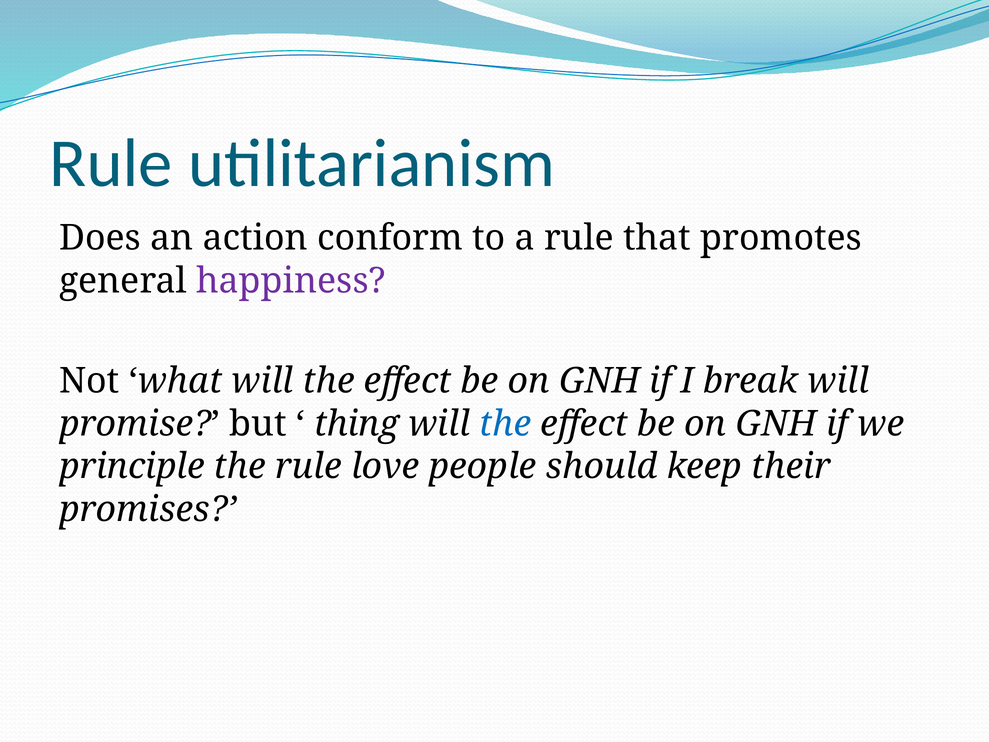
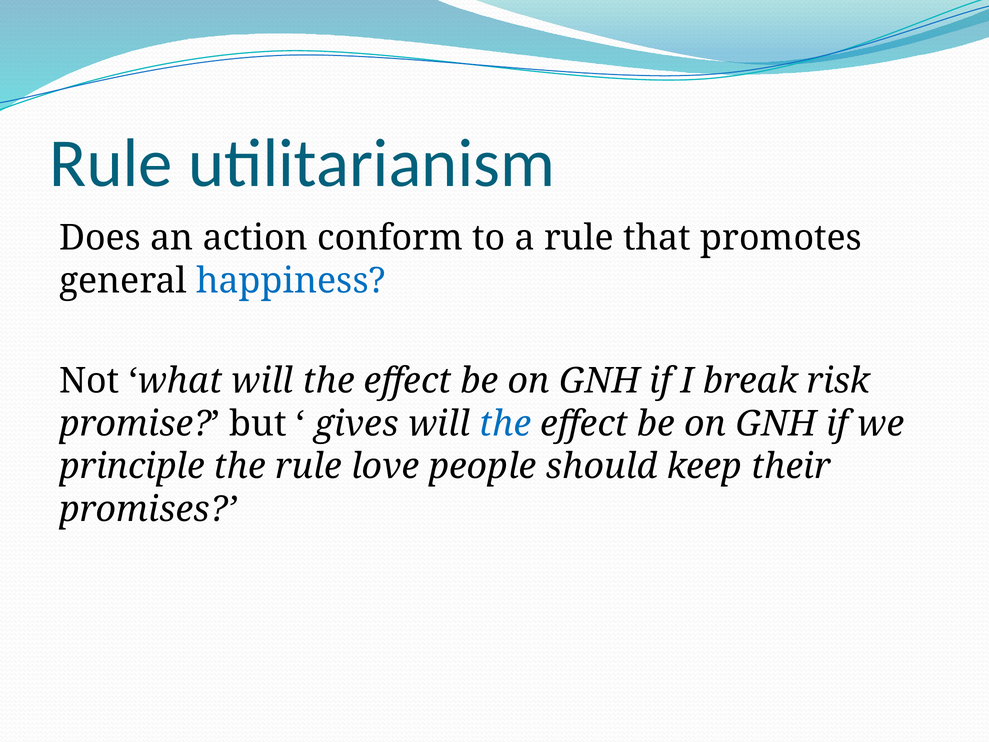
happiness colour: purple -> blue
break will: will -> risk
thing: thing -> gives
